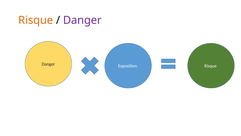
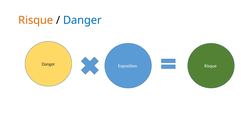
Danger at (82, 20) colour: purple -> blue
